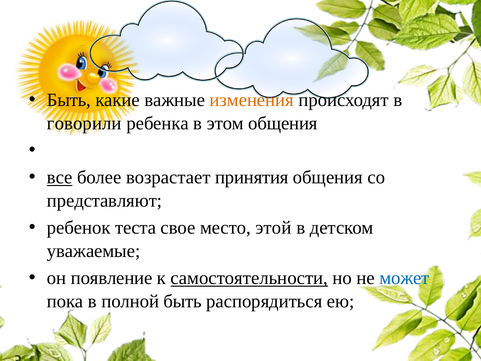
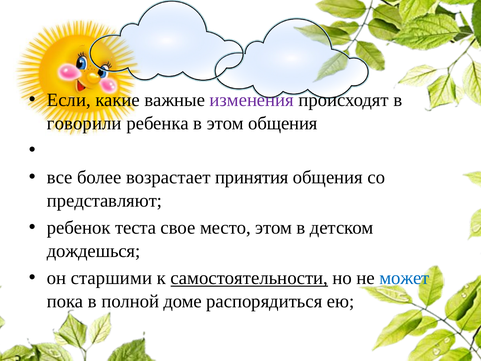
Быть at (69, 100): Быть -> Если
изменения colour: orange -> purple
все underline: present -> none
место этой: этой -> этом
уважаемые: уважаемые -> дождешься
появление: появление -> старшими
полной быть: быть -> доме
